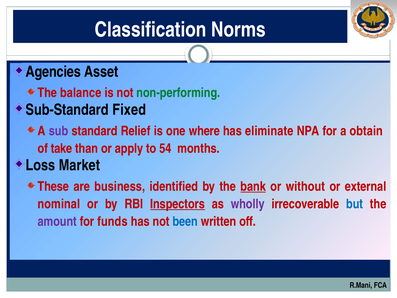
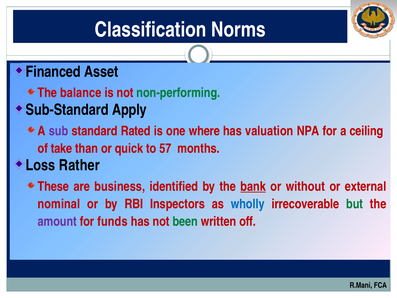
Agencies: Agencies -> Financed
Fixed: Fixed -> Apply
Relief: Relief -> Rated
eliminate: eliminate -> valuation
obtain: obtain -> ceiling
apply: apply -> quick
54: 54 -> 57
Market: Market -> Rather
Inspectors underline: present -> none
wholly colour: purple -> blue
but colour: blue -> green
been colour: blue -> green
